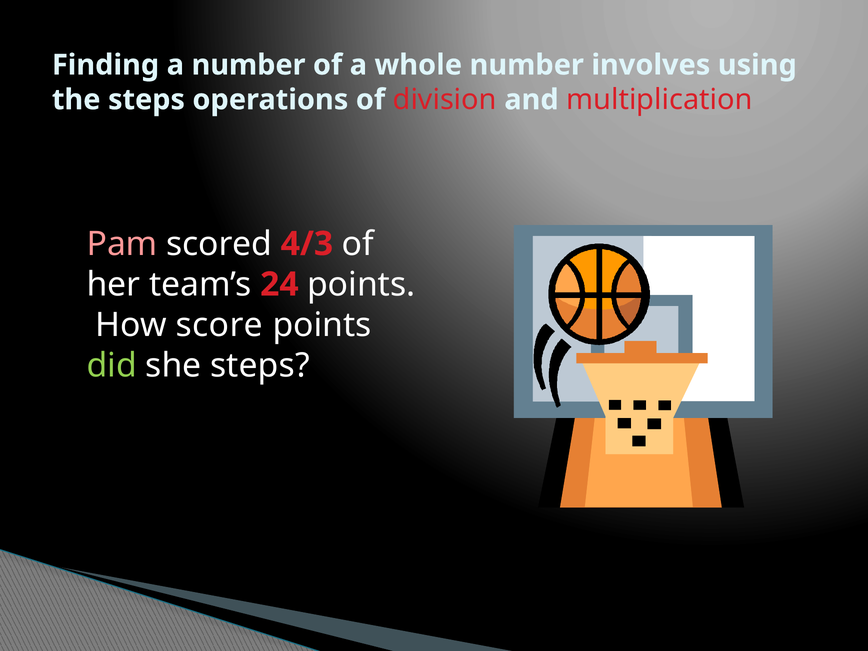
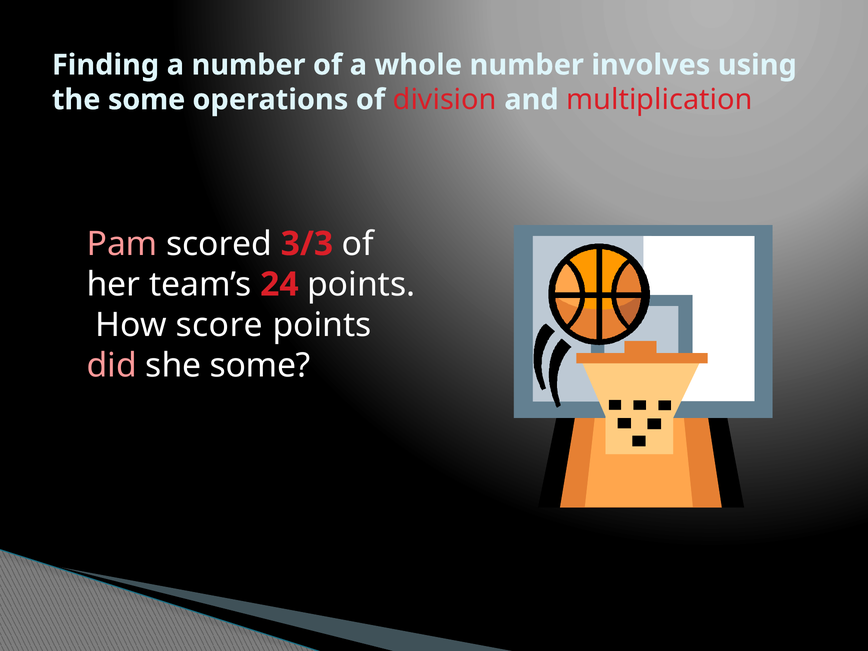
the steps: steps -> some
4/3: 4/3 -> 3/3
did colour: light green -> pink
she steps: steps -> some
